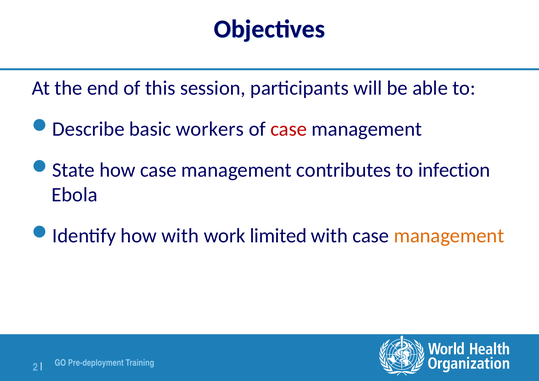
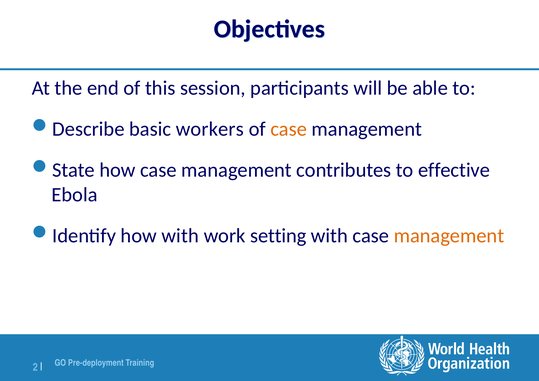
case at (289, 129) colour: red -> orange
infection: infection -> effective
limited: limited -> setting
